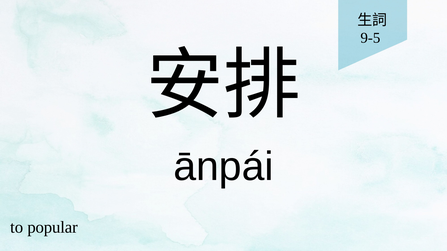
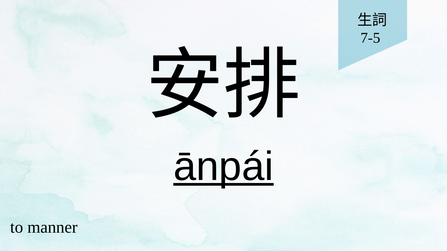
9-5: 9-5 -> 7-5
ānpái underline: none -> present
popular: popular -> manner
